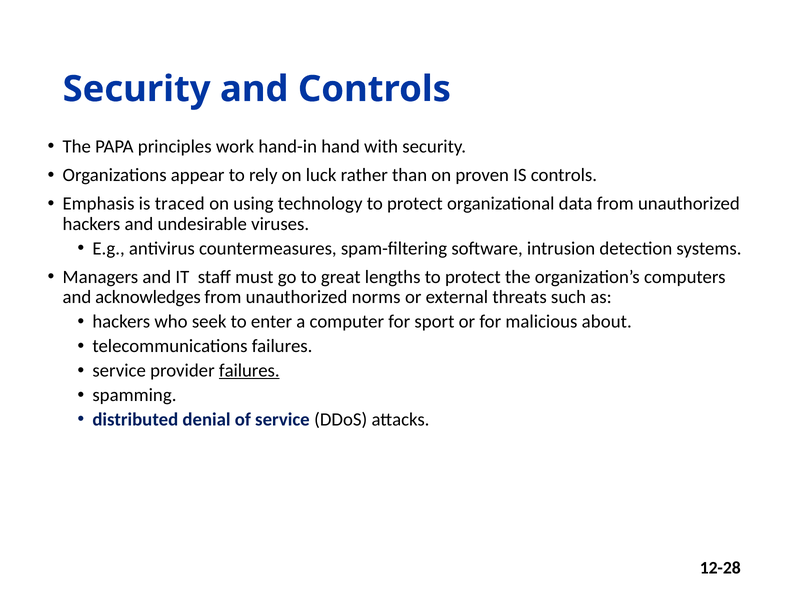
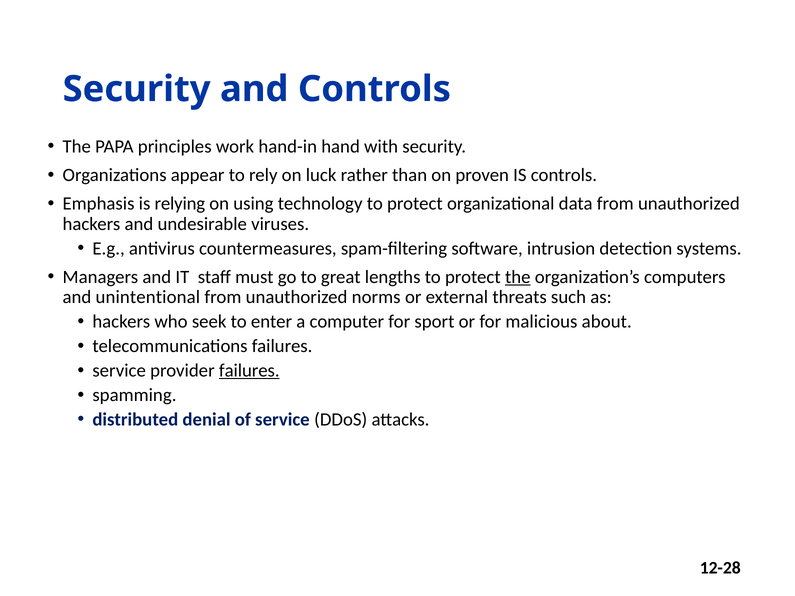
traced: traced -> relying
the at (518, 277) underline: none -> present
acknowledges: acknowledges -> unintentional
